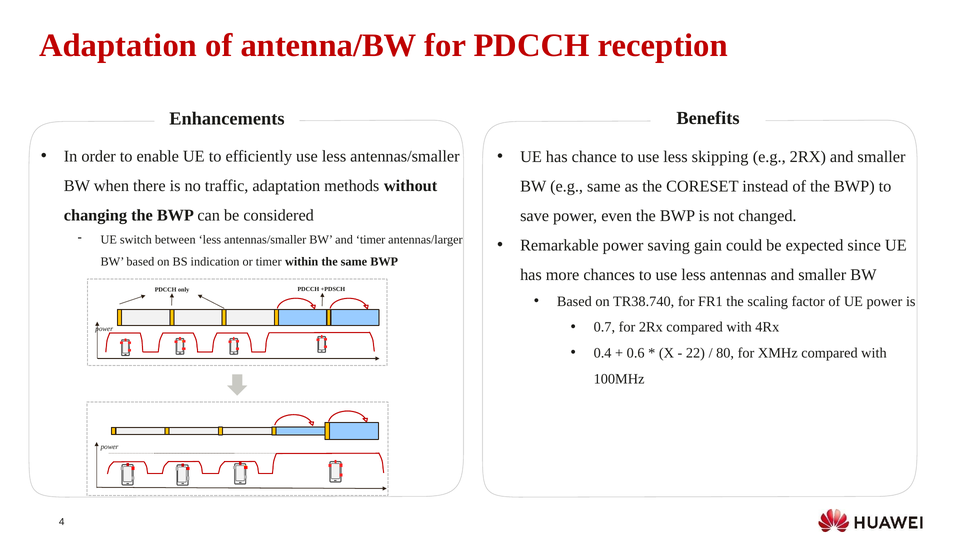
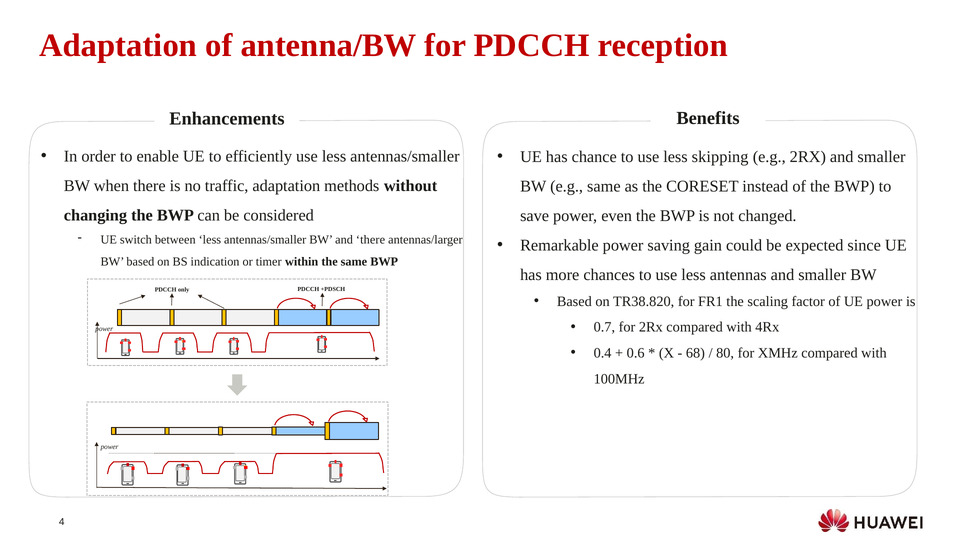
and timer: timer -> there
TR38.740: TR38.740 -> TR38.820
22: 22 -> 68
